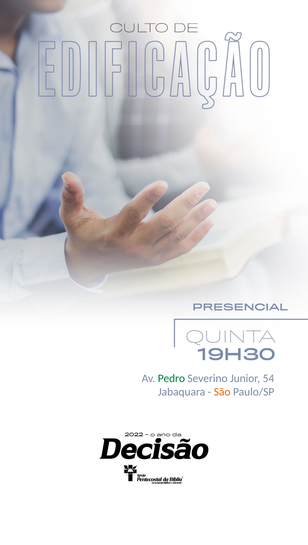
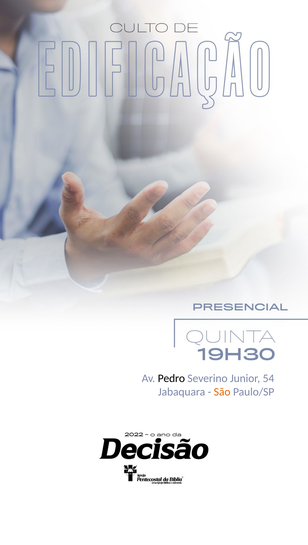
Pedro colour: green -> black
